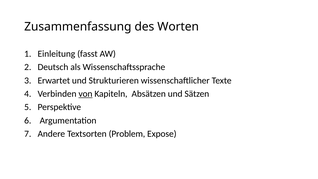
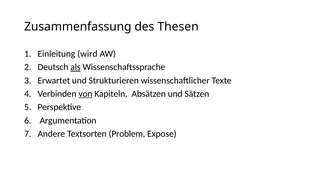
Worten: Worten -> Thesen
fasst: fasst -> wird
als underline: none -> present
